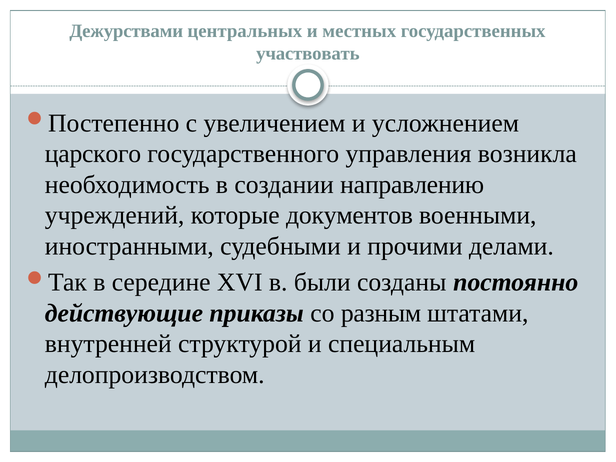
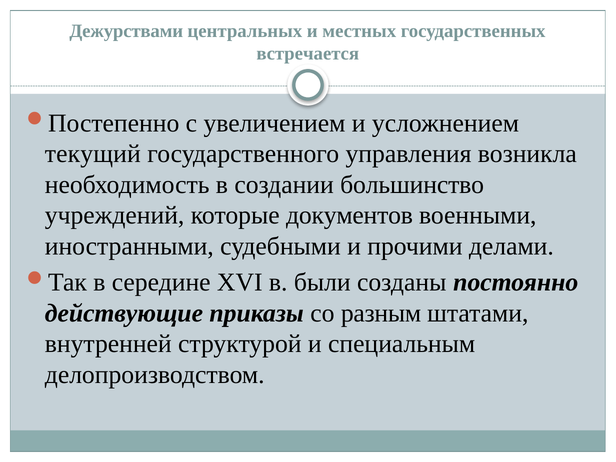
участвовать: участвовать -> встречается
царского: царского -> текущий
направлению: направлению -> большинство
